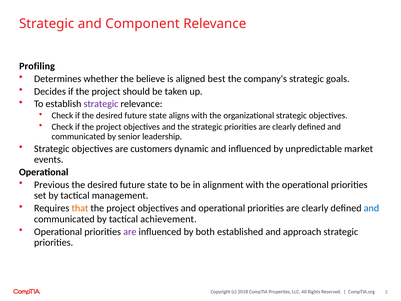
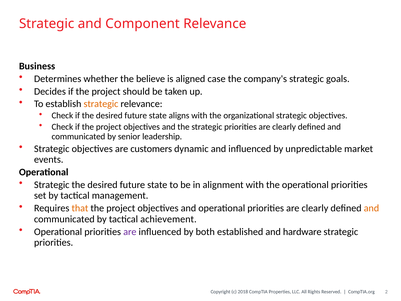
Profiling: Profiling -> Business
best: best -> case
strategic at (101, 104) colour: purple -> orange
Previous at (52, 185): Previous -> Strategic
and at (371, 208) colour: blue -> orange
approach: approach -> hardware
